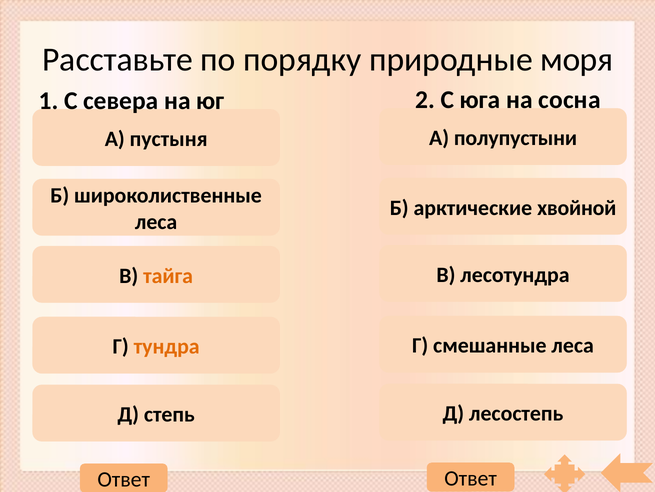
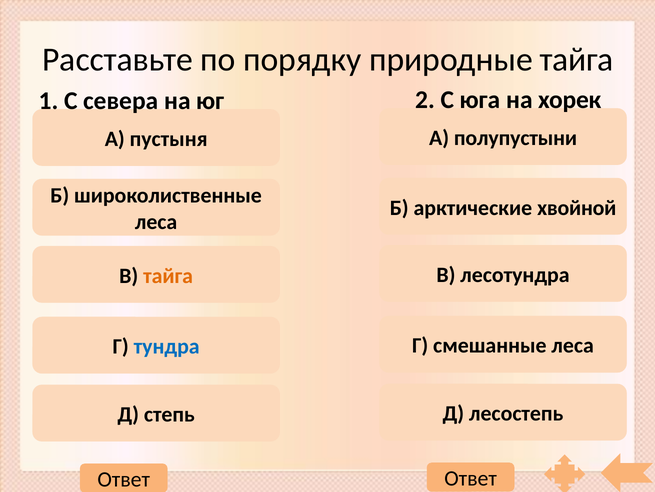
природные моря: моря -> тайга
сосна: сосна -> хорек
тундра colour: orange -> blue
